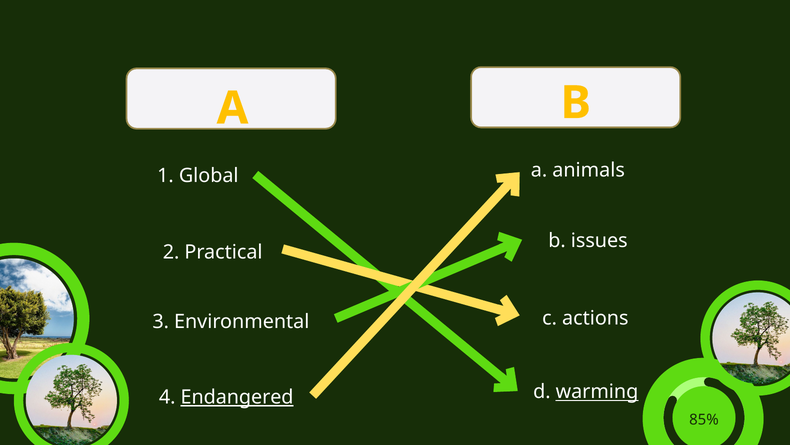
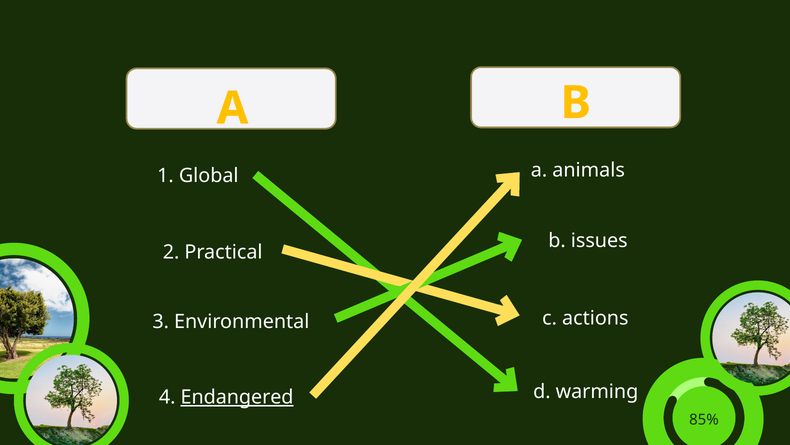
warming underline: present -> none
